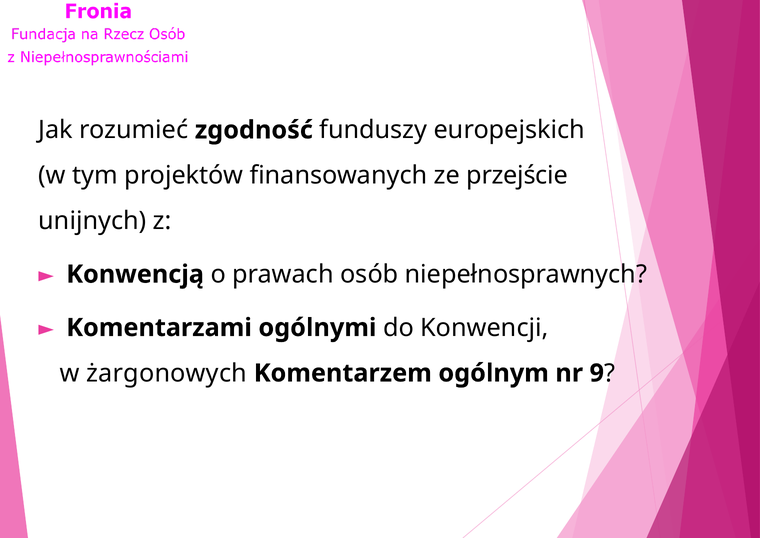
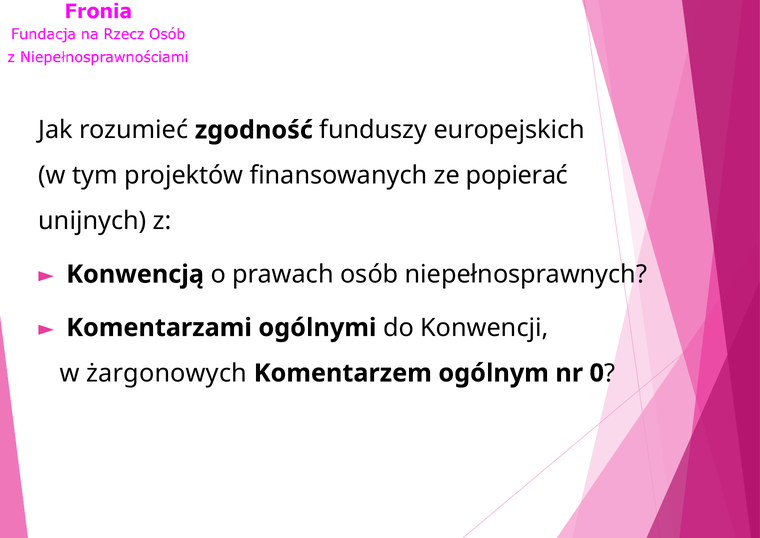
przejście: przejście -> popierać
9: 9 -> 0
